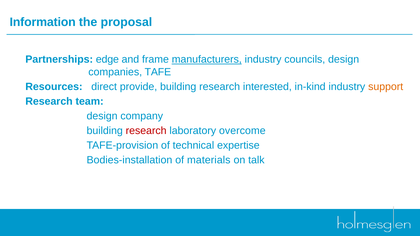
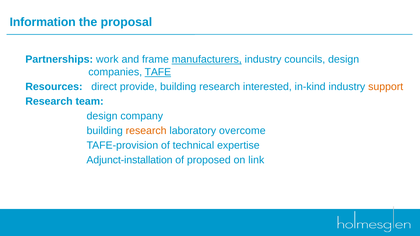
edge: edge -> work
TAFE underline: none -> present
research at (146, 131) colour: red -> orange
Bodies-installation: Bodies-installation -> Adjunct-installation
materials: materials -> proposed
talk: talk -> link
